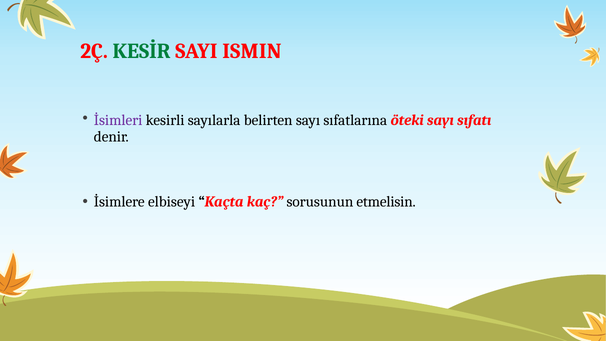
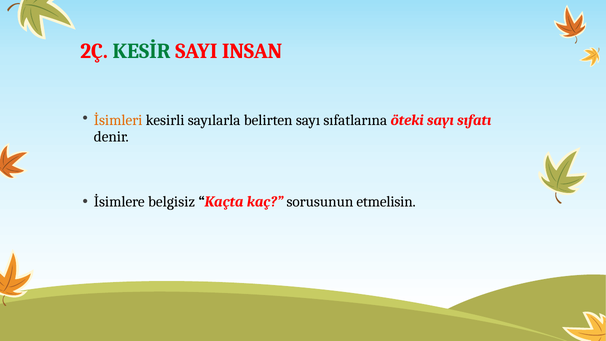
ISMIN: ISMIN -> INSAN
İsimleri colour: purple -> orange
elbiseyi: elbiseyi -> belgisiz
